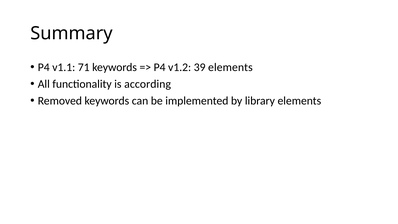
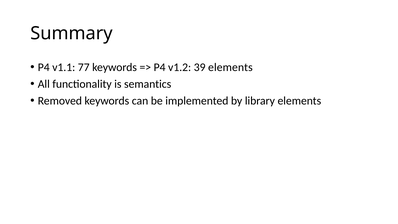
71: 71 -> 77
according: according -> semantics
